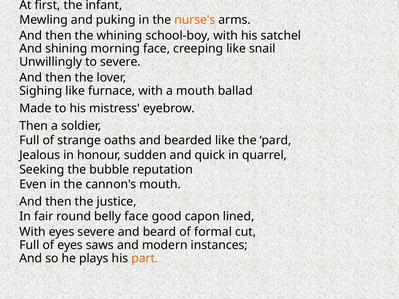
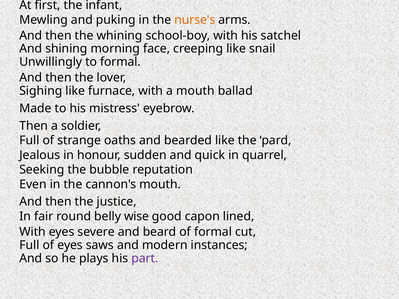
to severe: severe -> formal
belly face: face -> wise
part colour: orange -> purple
